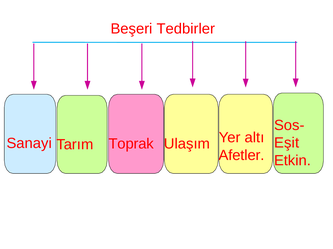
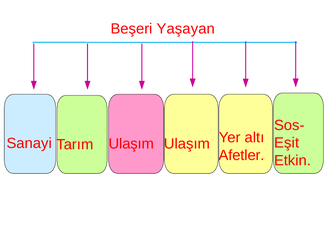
Tedbirler: Tedbirler -> Yaşayan
Tarım Toprak: Toprak -> Ulaşım
